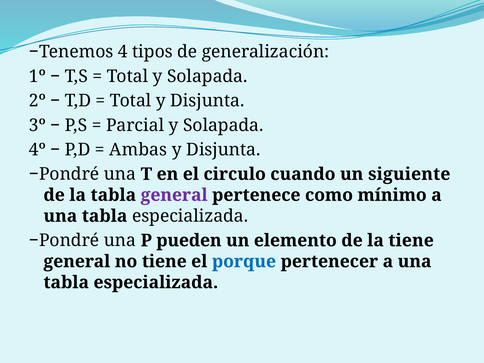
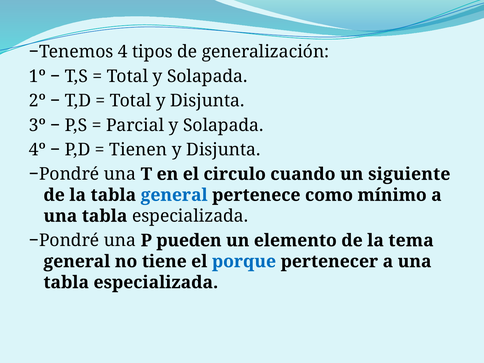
Ambas: Ambas -> Tienen
general at (174, 195) colour: purple -> blue
la tiene: tiene -> tema
